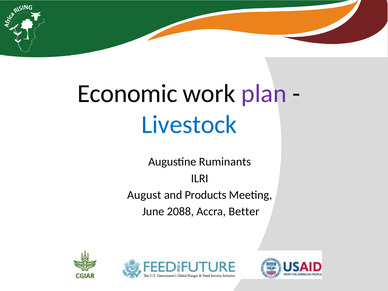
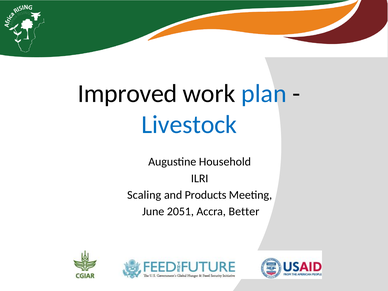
Economic: Economic -> Improved
plan colour: purple -> blue
Ruminants: Ruminants -> Household
August: August -> Scaling
2088: 2088 -> 2051
